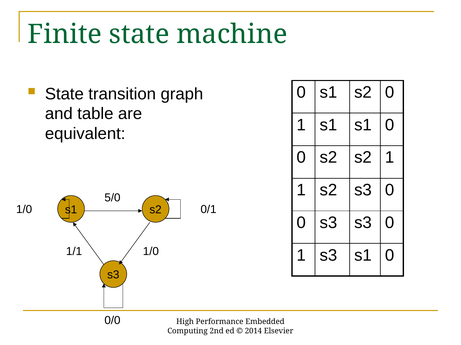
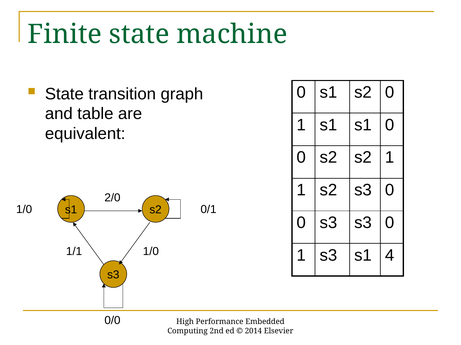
5/0: 5/0 -> 2/0
s3 s1 0: 0 -> 4
